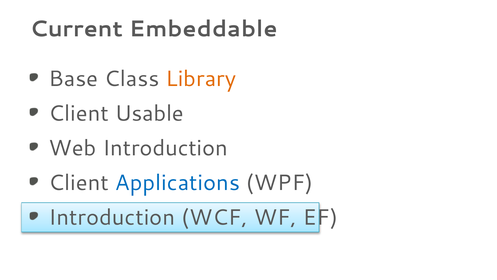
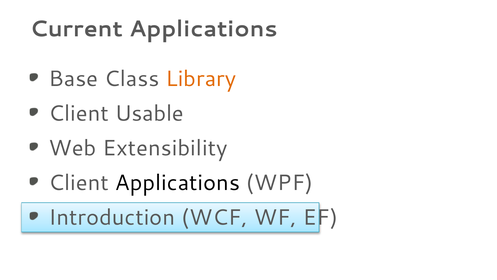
Current Embeddable: Embeddable -> Applications
Web Introduction: Introduction -> Extensibility
Applications at (177, 183) colour: blue -> black
